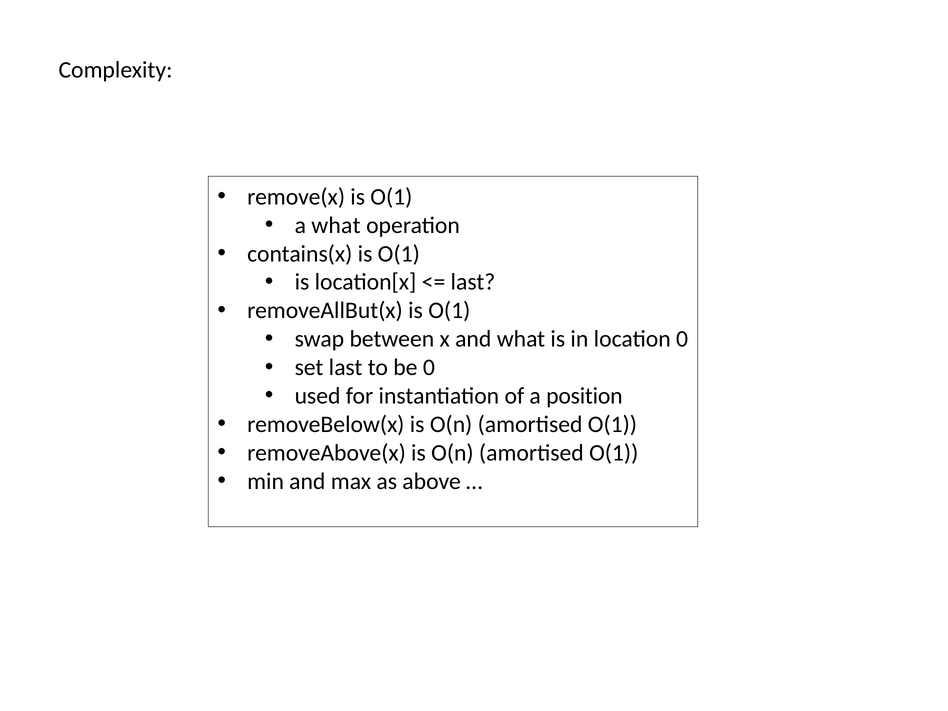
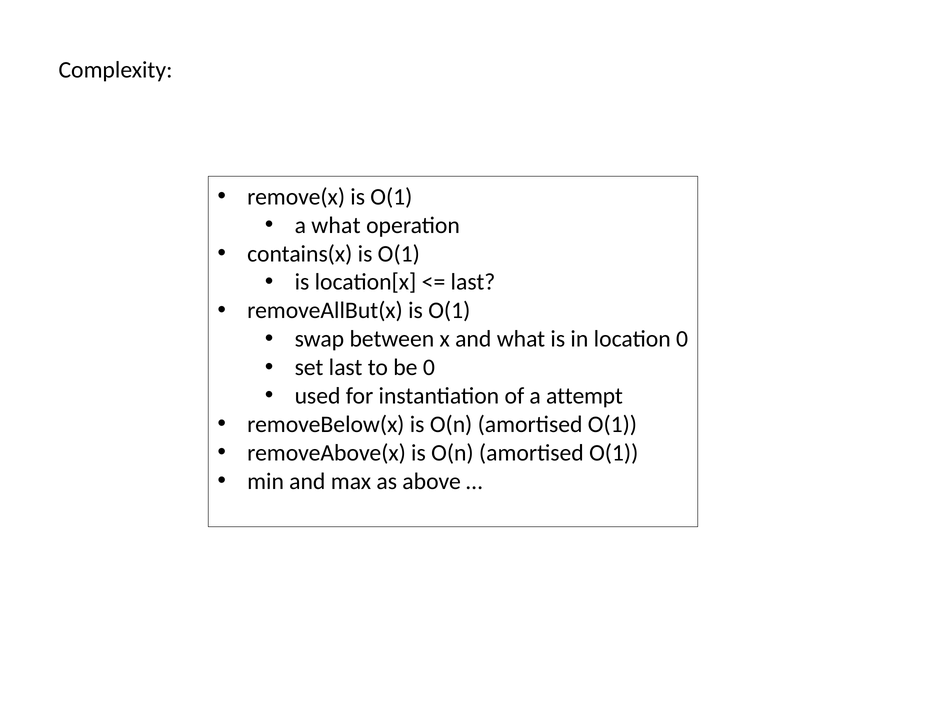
position: position -> attempt
